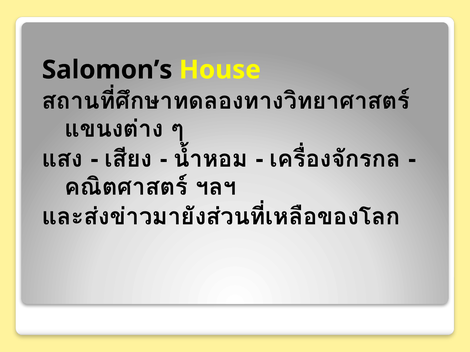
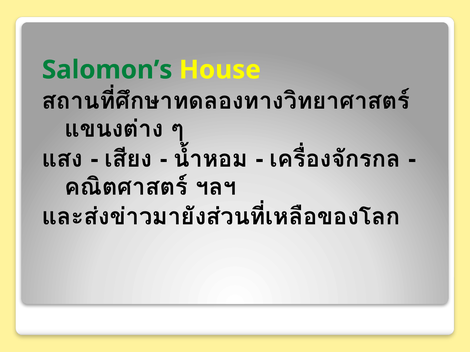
Salomon’s colour: black -> green
